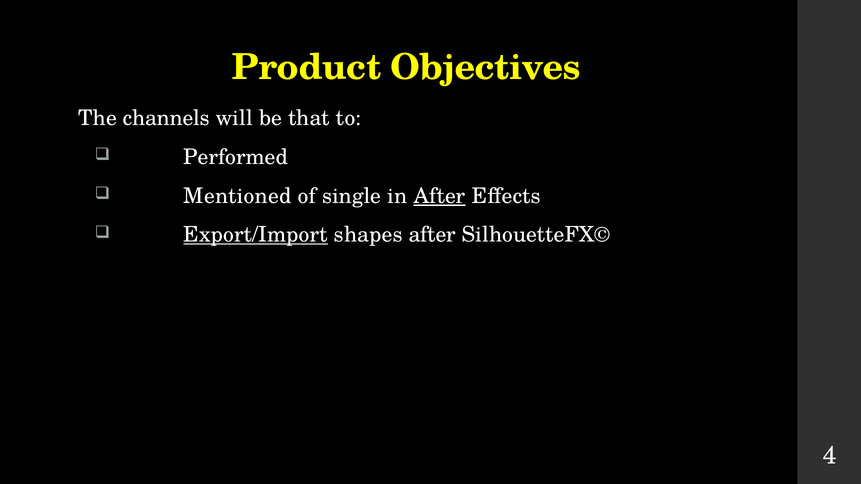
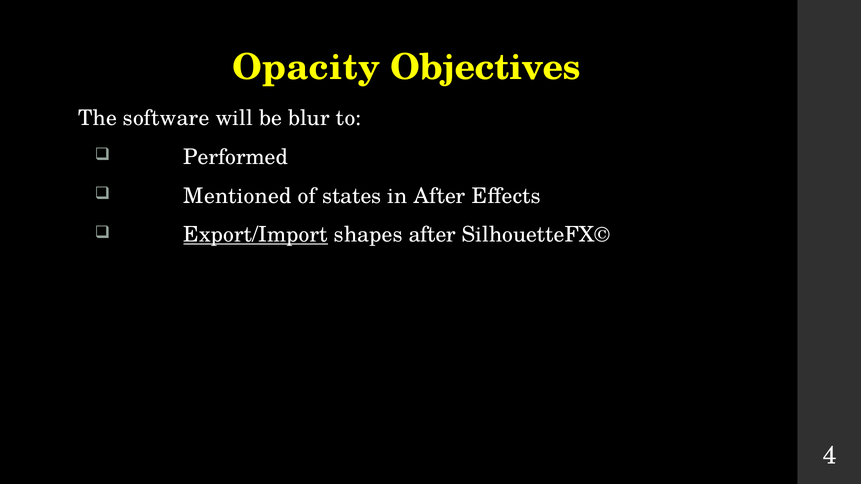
Product: Product -> Opacity
channels: channels -> software
that: that -> blur
single: single -> states
After at (440, 196) underline: present -> none
